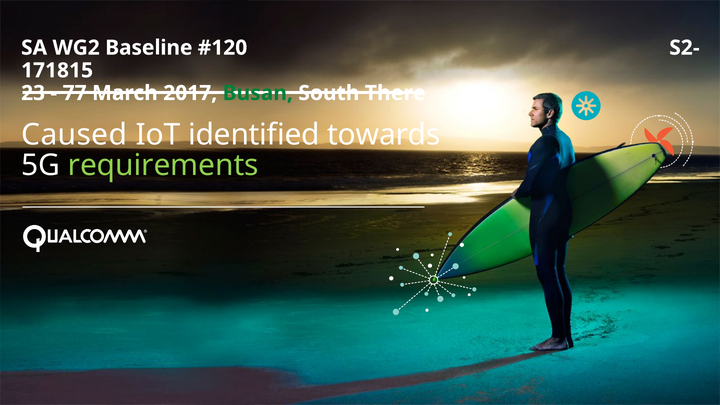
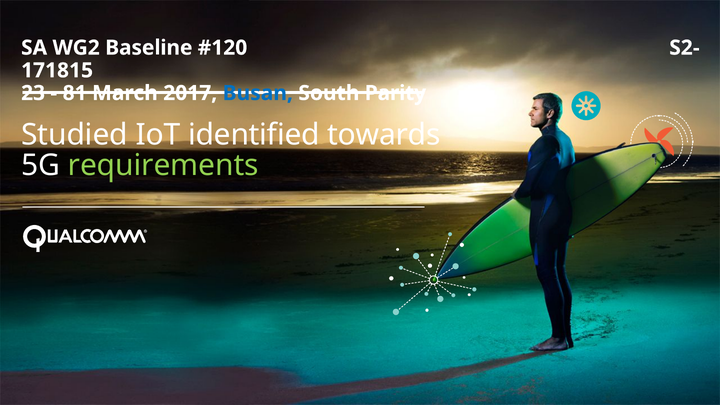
77: 77 -> 81
Busan colour: green -> blue
There: There -> Parity
Caused: Caused -> Studied
